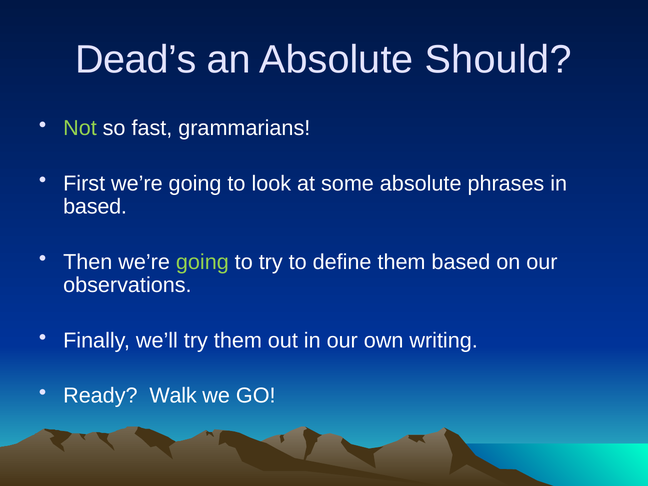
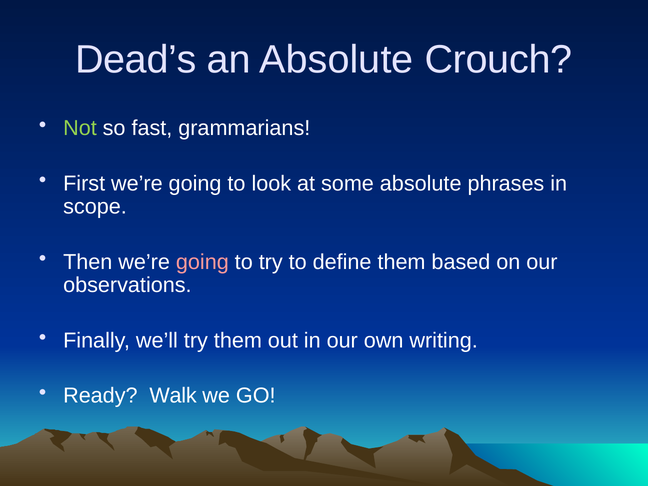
Should: Should -> Crouch
based at (95, 207): based -> scope
going at (202, 262) colour: light green -> pink
